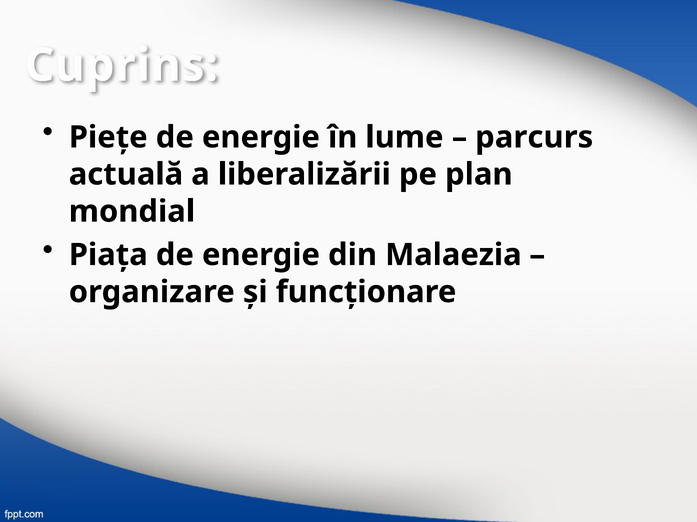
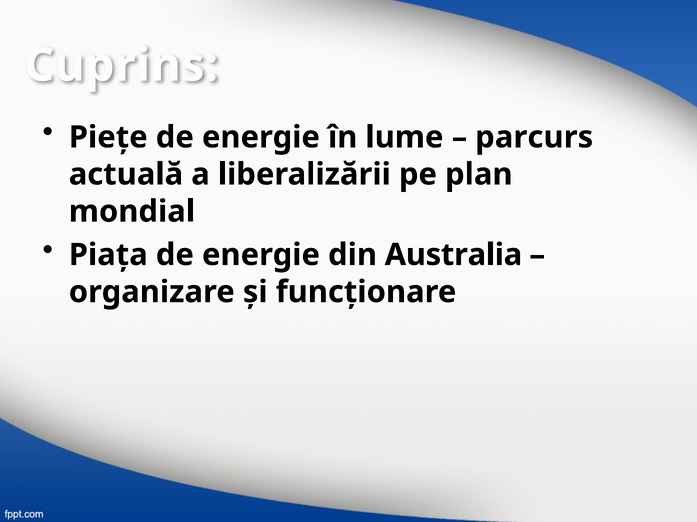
Malaezia: Malaezia -> Australia
